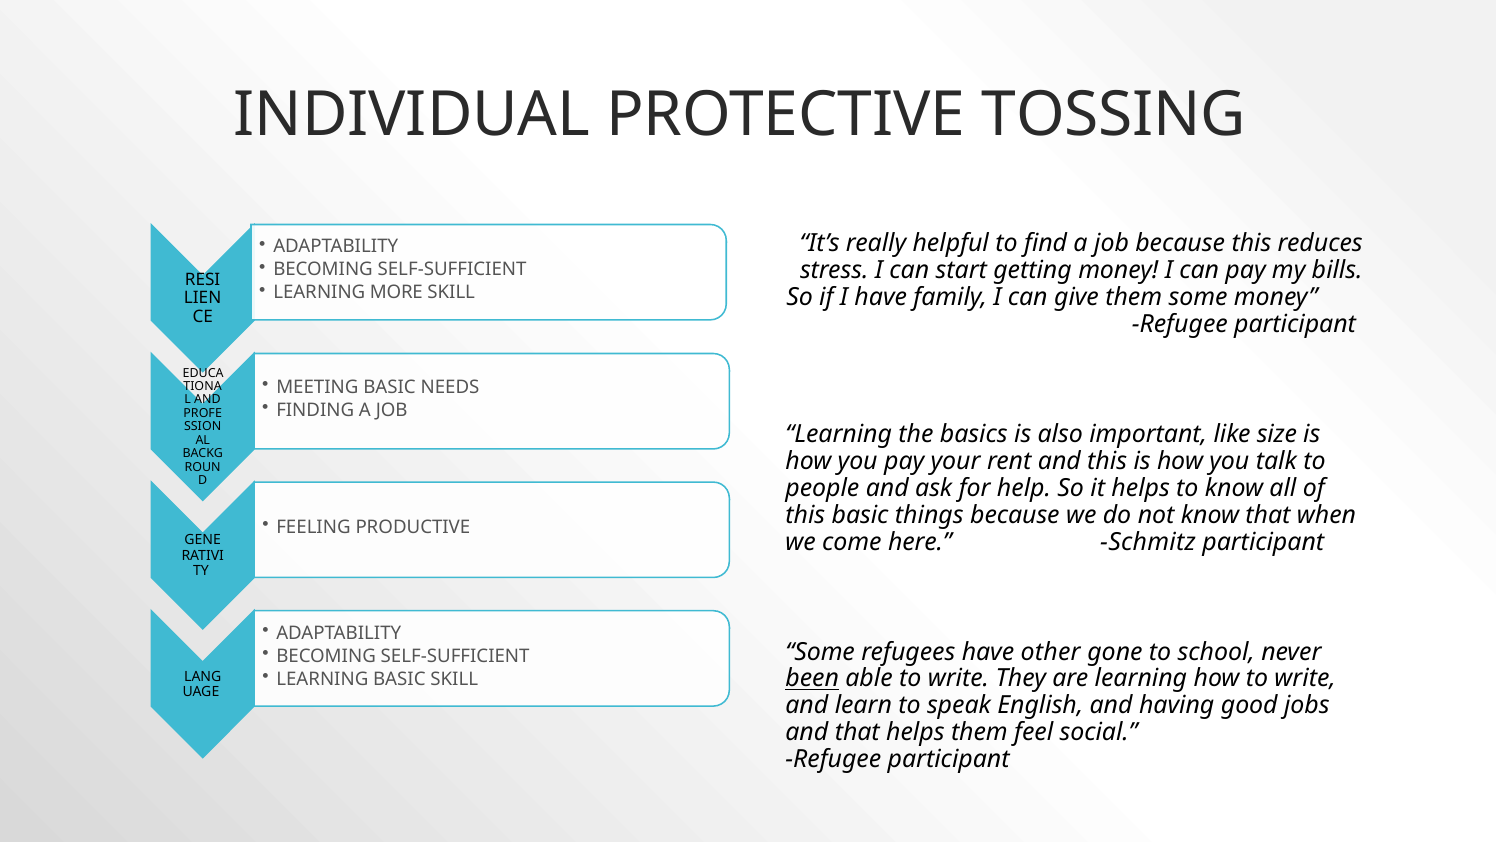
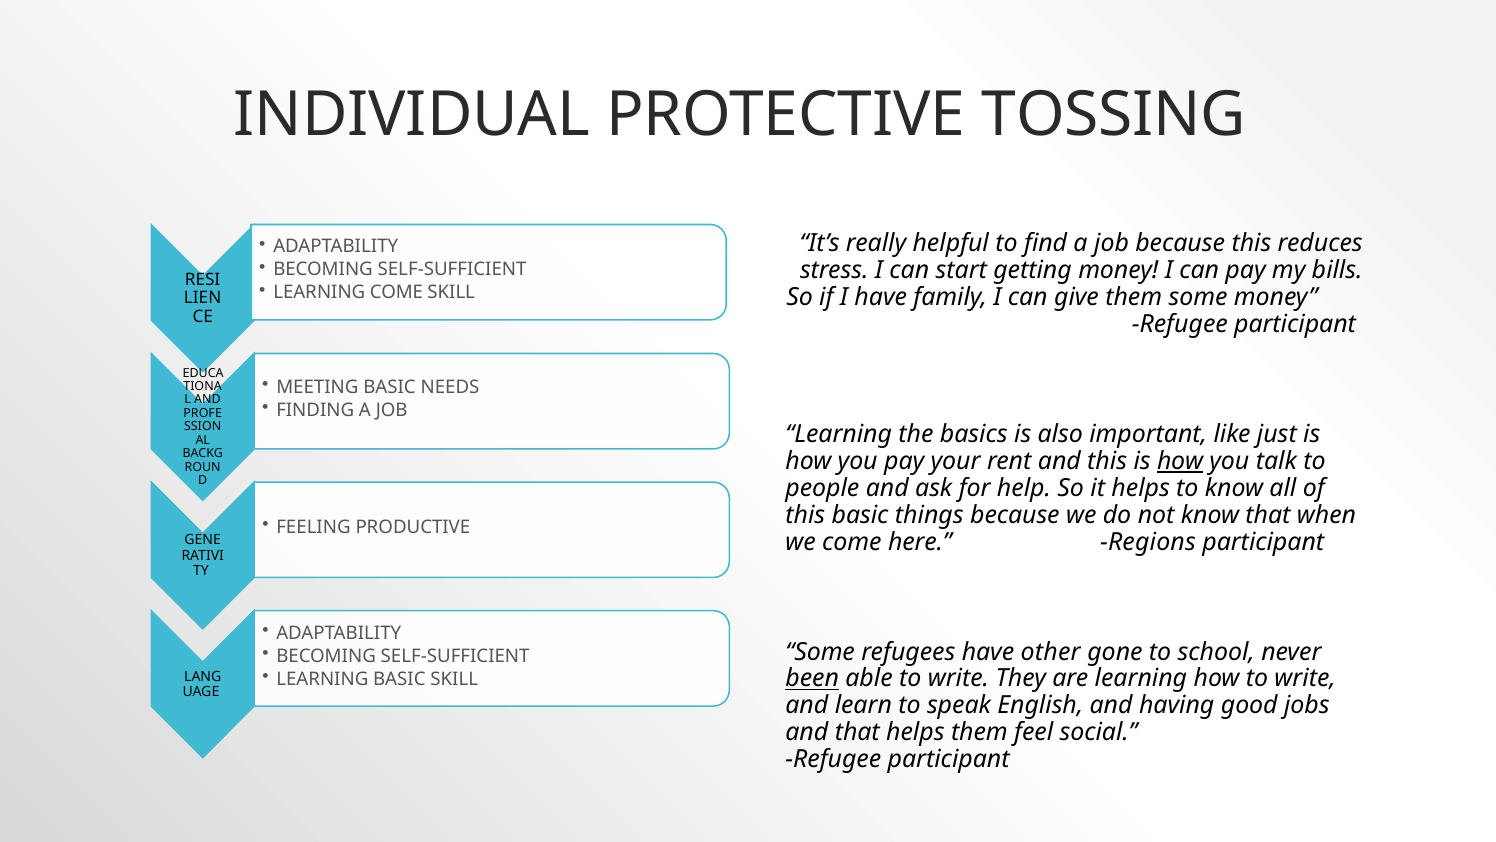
LEARNING MORE: MORE -> COME
size: size -> just
how at (1180, 461) underline: none -> present
Schmitz: Schmitz -> Regions
